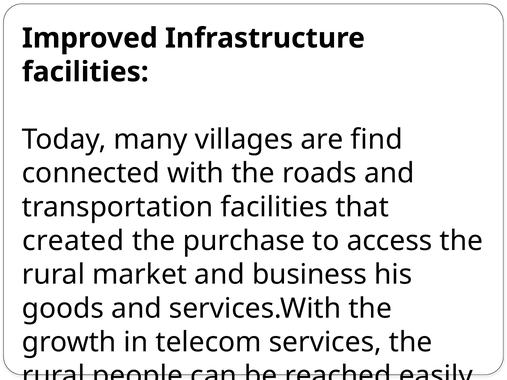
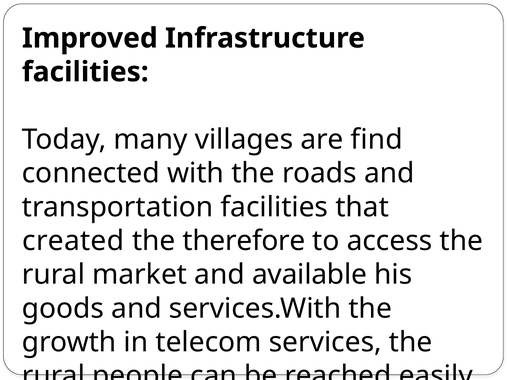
purchase: purchase -> therefore
business: business -> available
